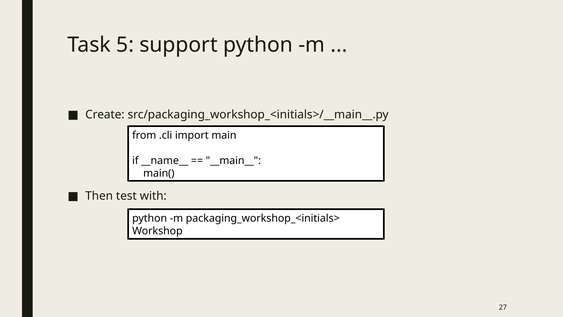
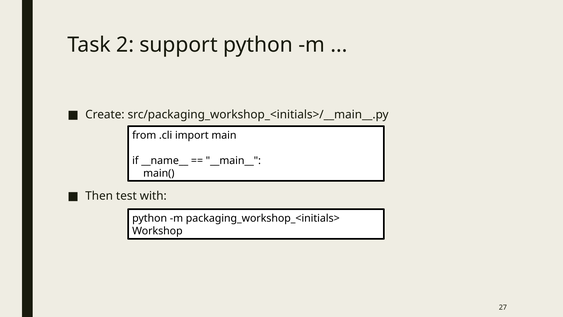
5: 5 -> 2
